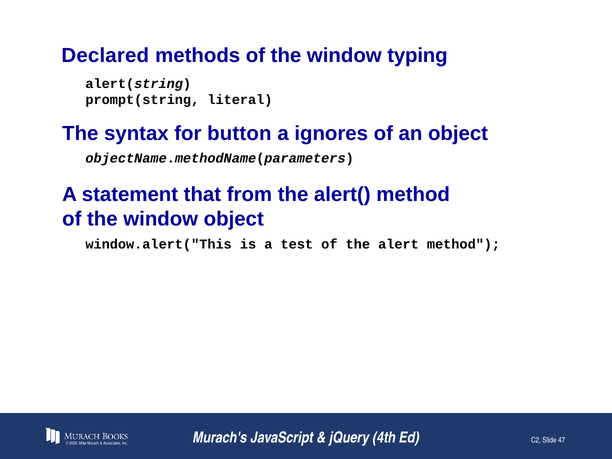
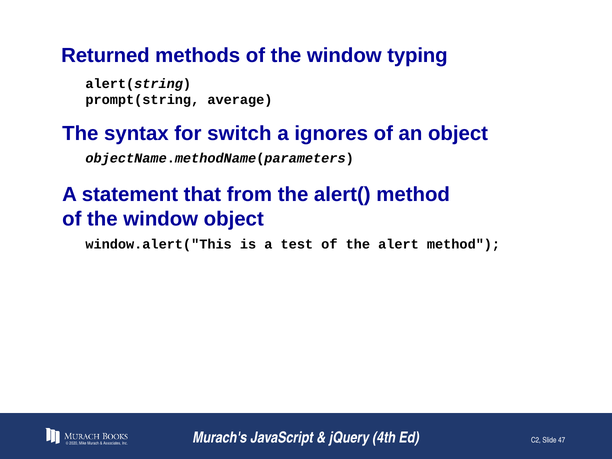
Declared: Declared -> Returned
literal: literal -> average
button: button -> switch
